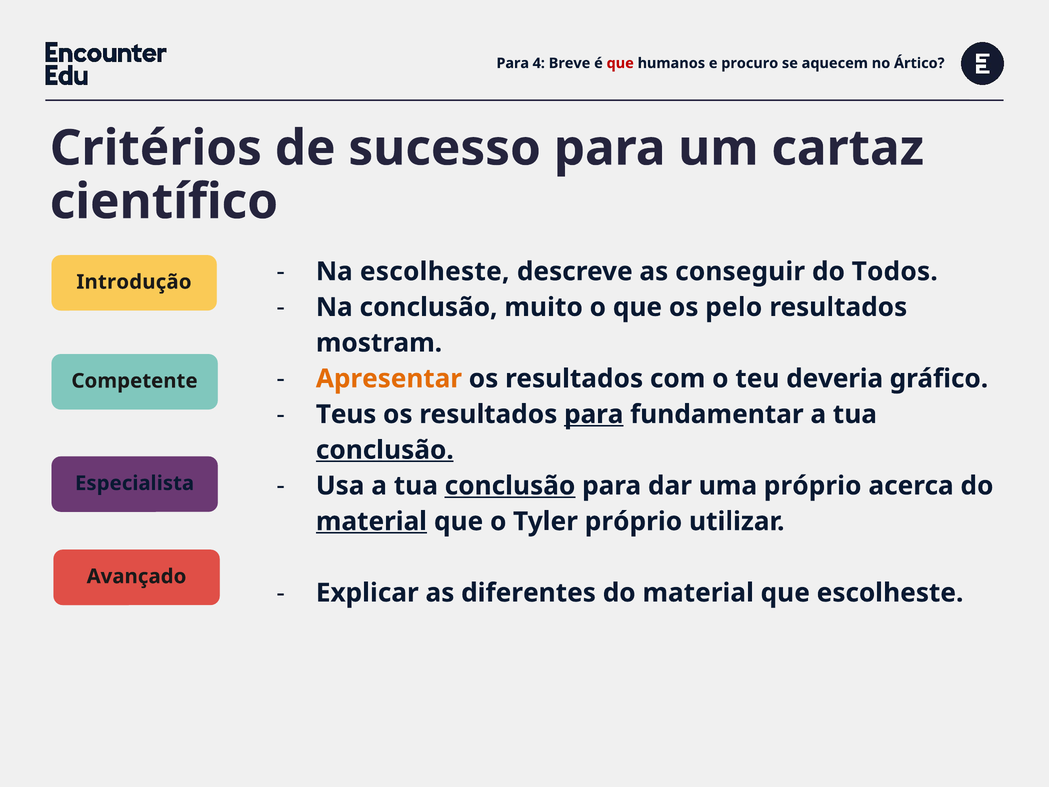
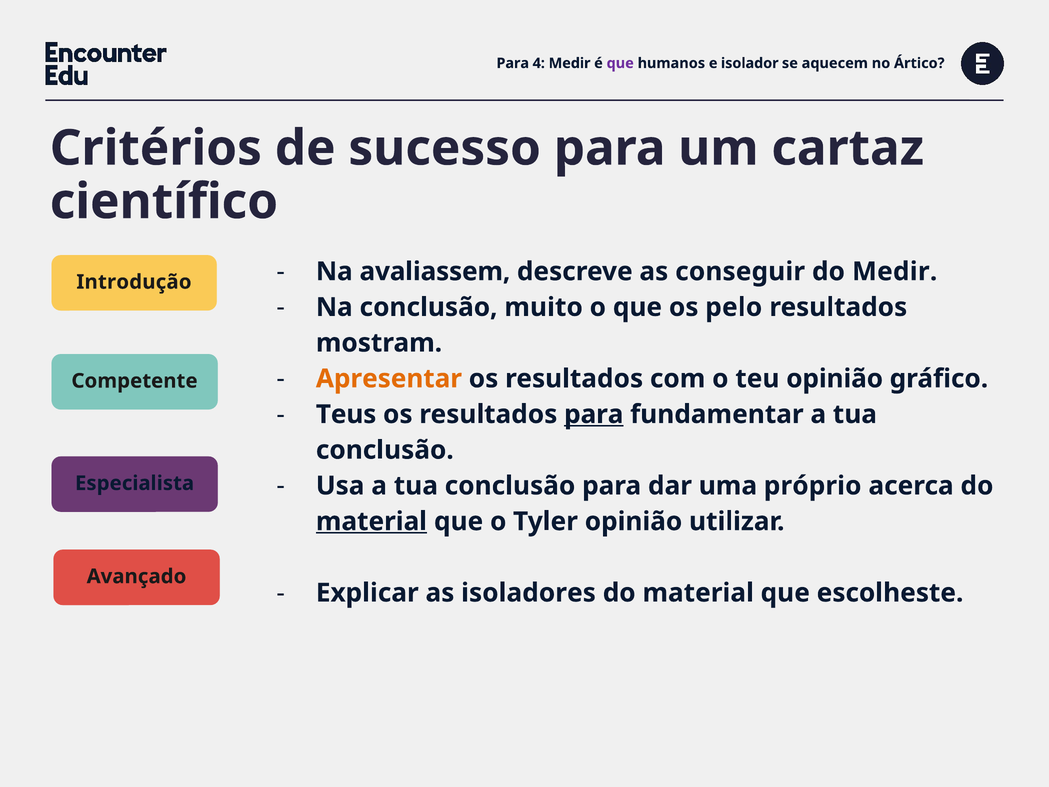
4 Breve: Breve -> Medir
que at (620, 63) colour: red -> purple
procuro: procuro -> isolador
Na escolheste: escolheste -> avaliassem
do Todos: Todos -> Medir
teu deveria: deveria -> opinião
conclusão at (385, 450) underline: present -> none
conclusão at (510, 486) underline: present -> none
Tyler próprio: próprio -> opinião
diferentes: diferentes -> isoladores
